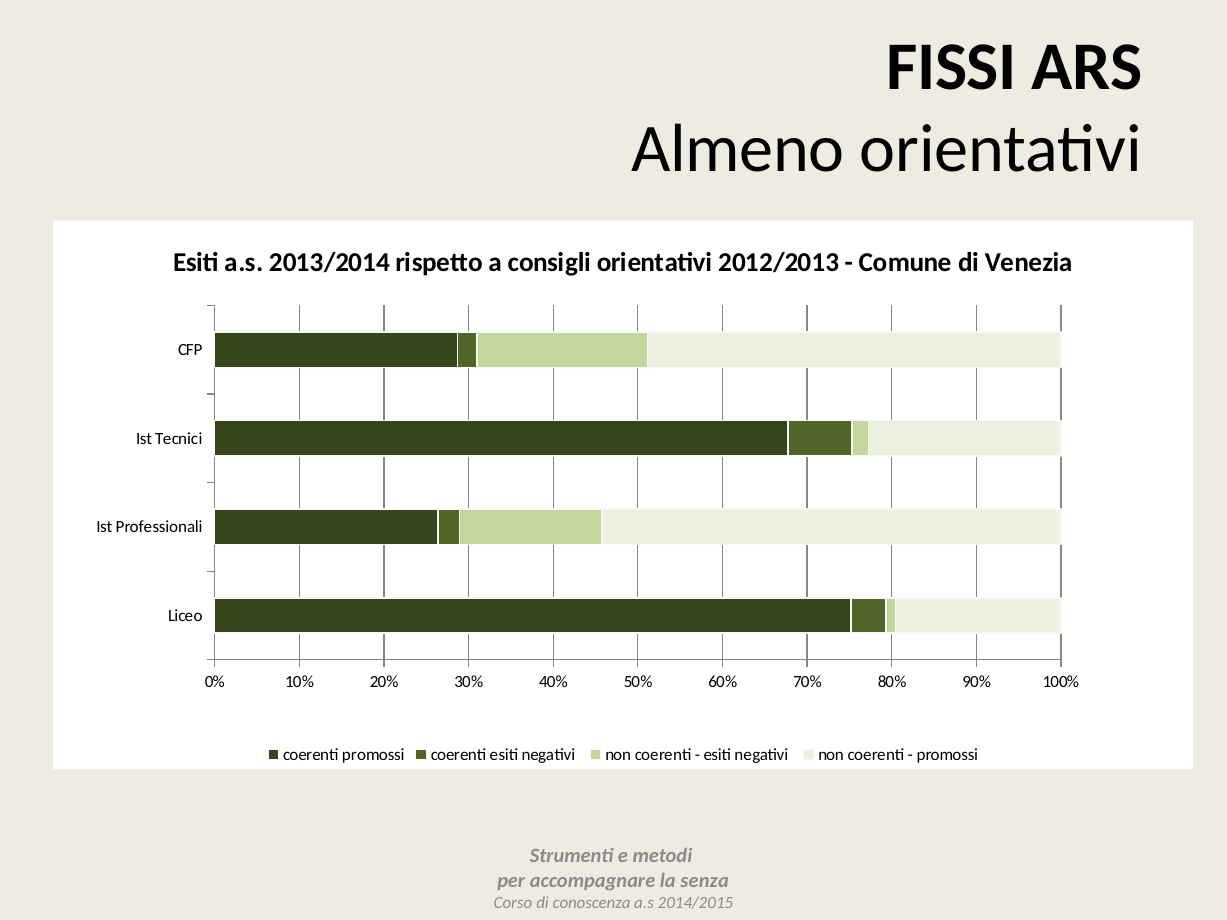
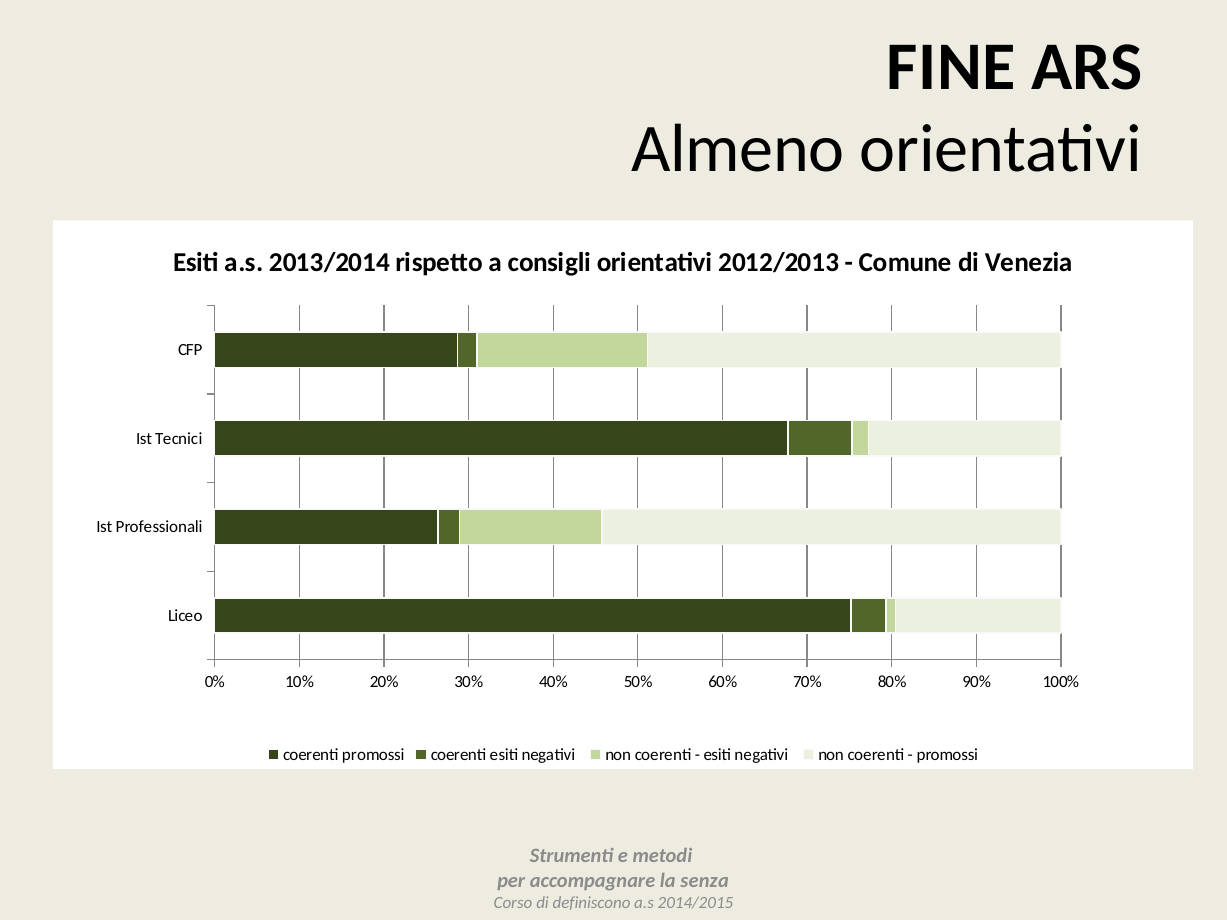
FISSI: FISSI -> FINE
conoscenza: conoscenza -> definiscono
